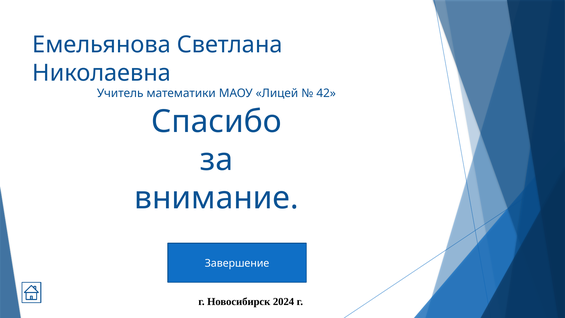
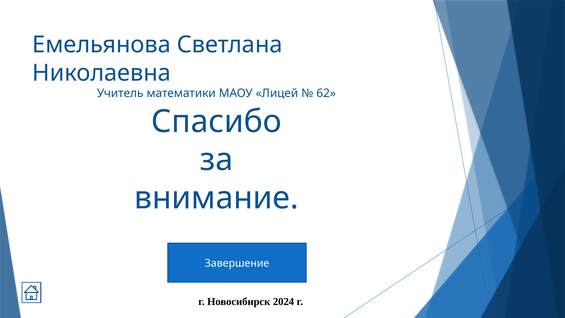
42: 42 -> 62
